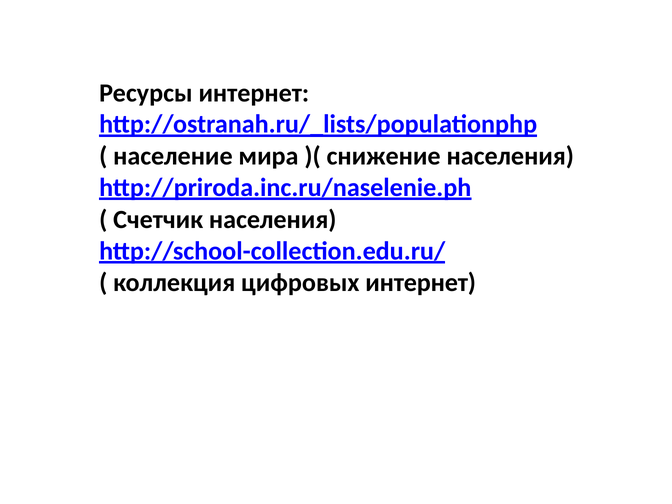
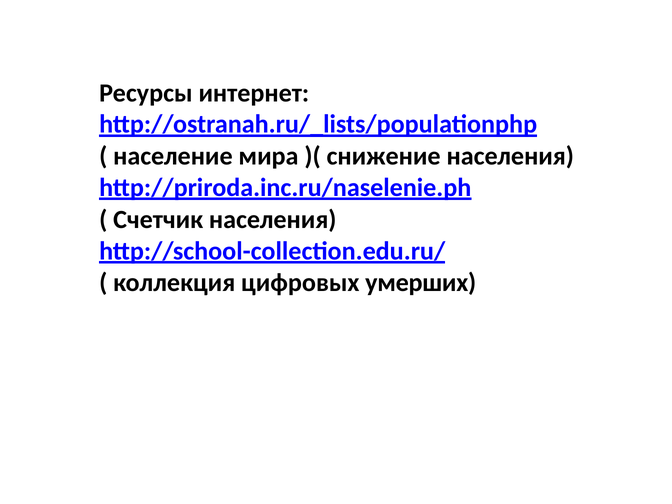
цифровых интернет: интернет -> умерших
